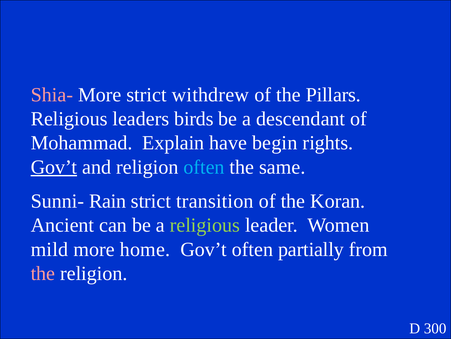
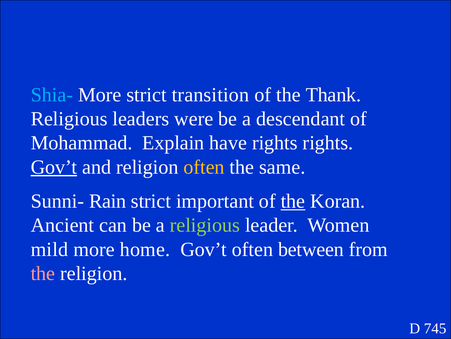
Shia- colour: pink -> light blue
withdrew: withdrew -> transition
Pillars: Pillars -> Thank
birds: birds -> were
have begin: begin -> rights
often at (204, 167) colour: light blue -> yellow
transition: transition -> important
the at (293, 201) underline: none -> present
partially: partially -> between
300: 300 -> 745
